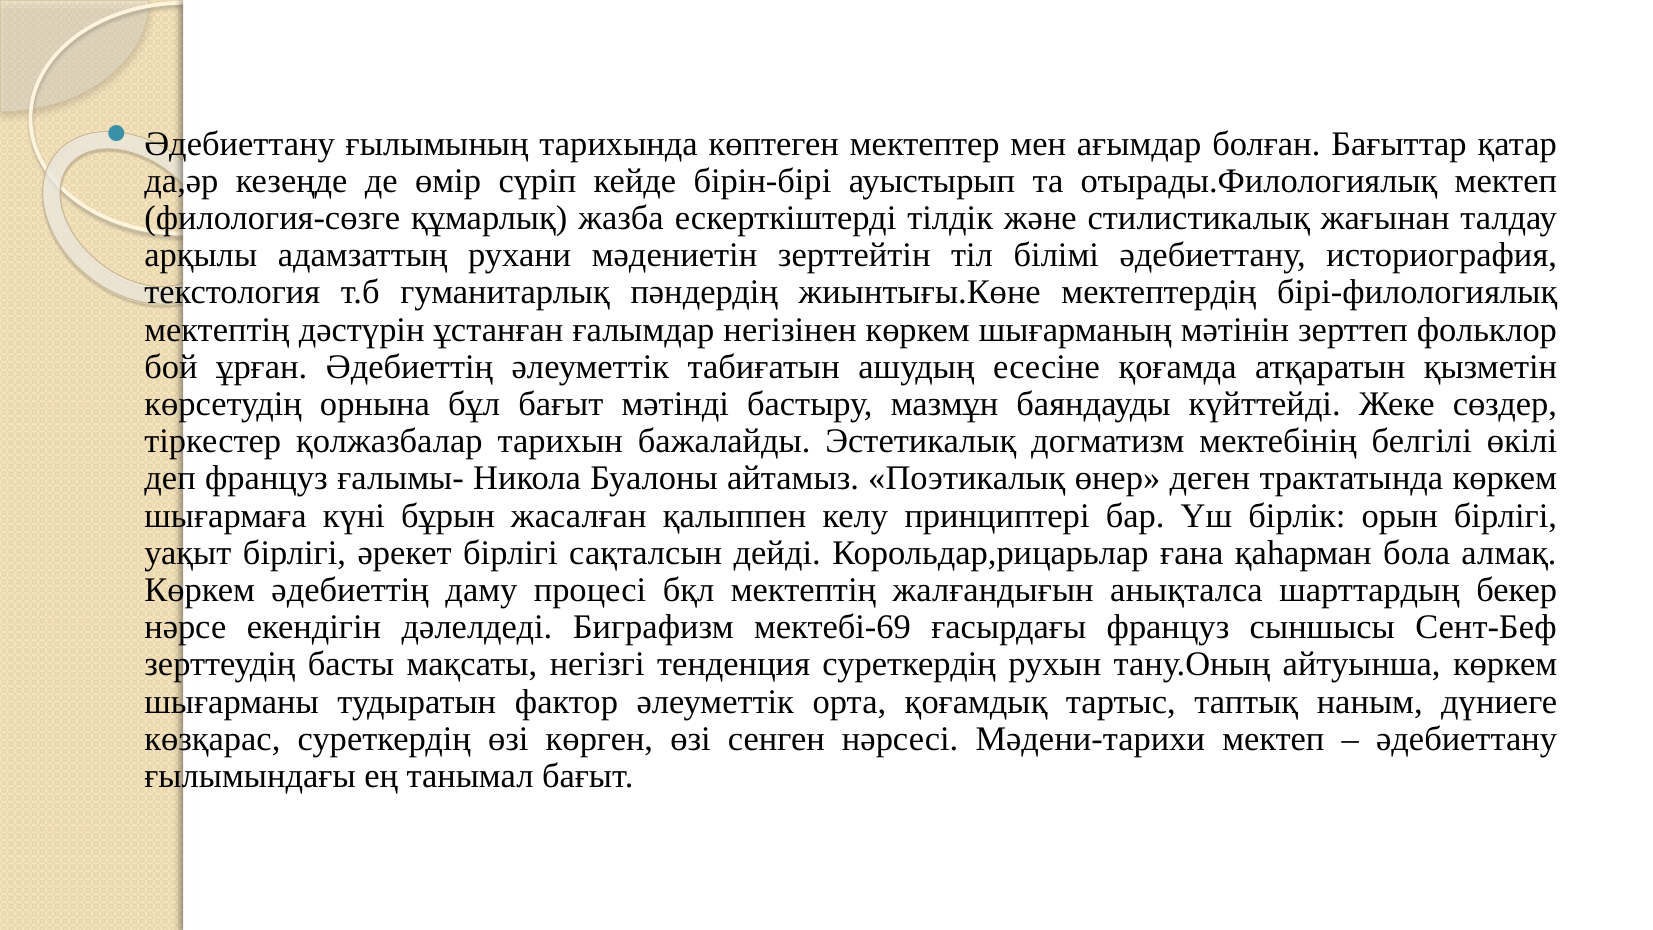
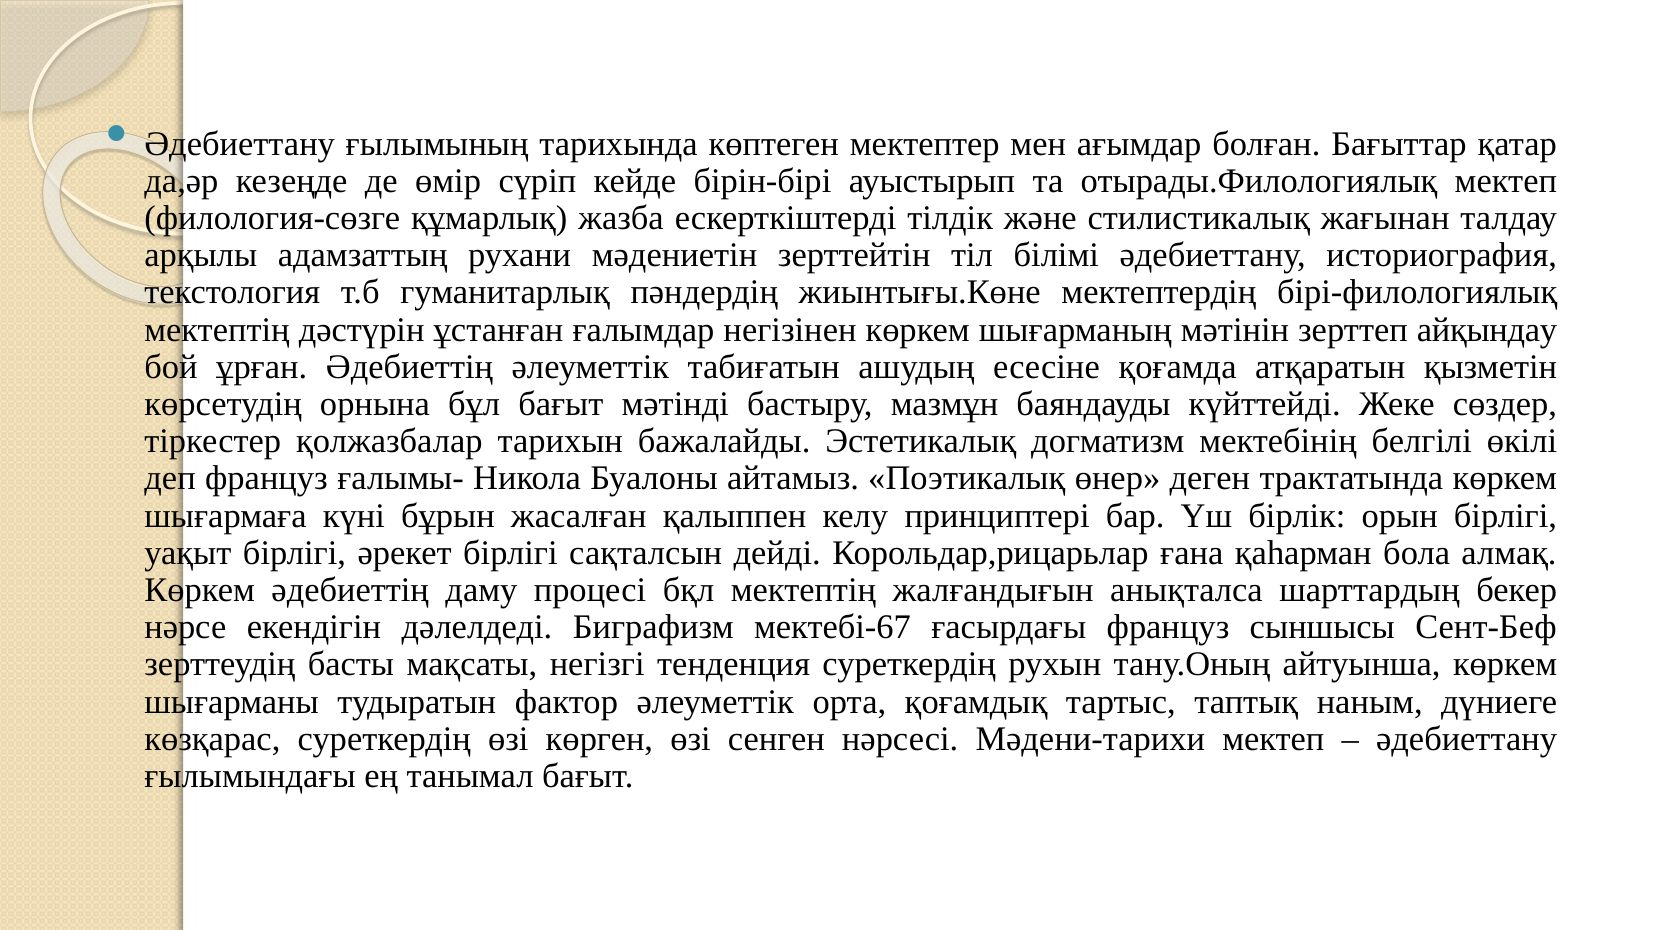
фольклор: фольклор -> айқындау
мектебі-69: мектебі-69 -> мектебі-67
